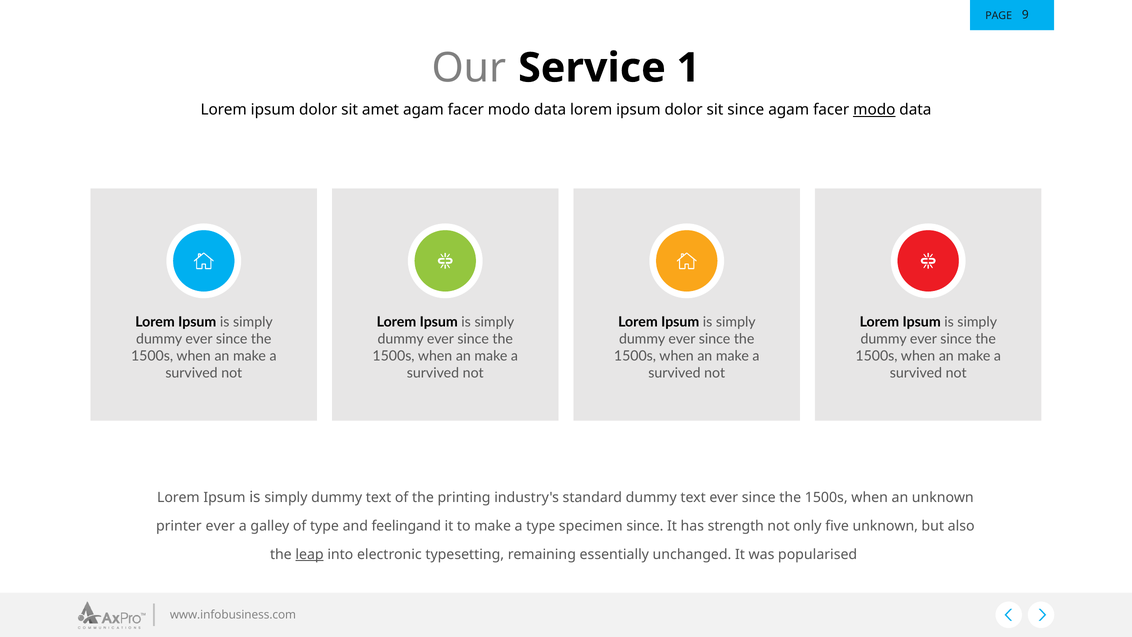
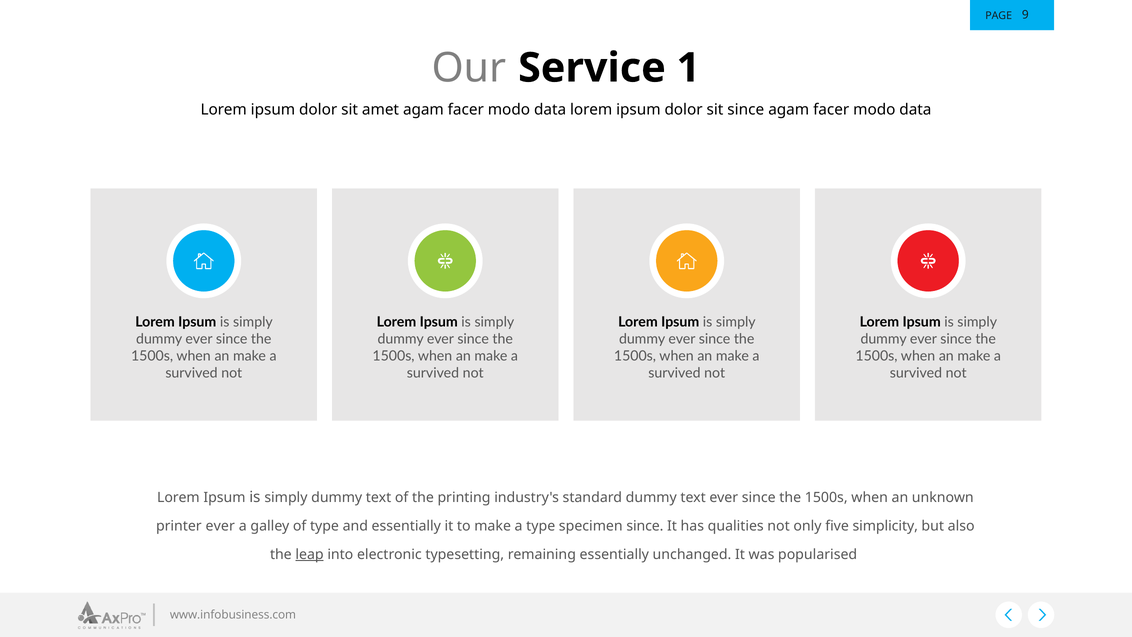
modo at (874, 110) underline: present -> none
and feelingand: feelingand -> essentially
strength: strength -> qualities
five unknown: unknown -> simplicity
